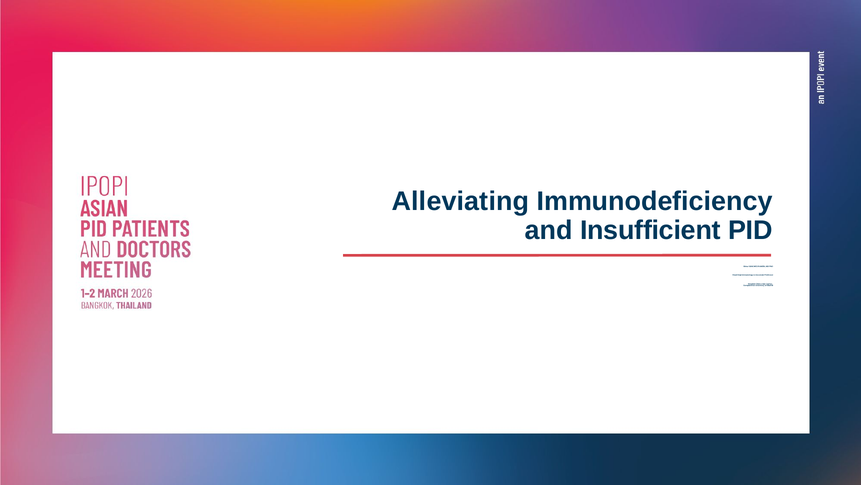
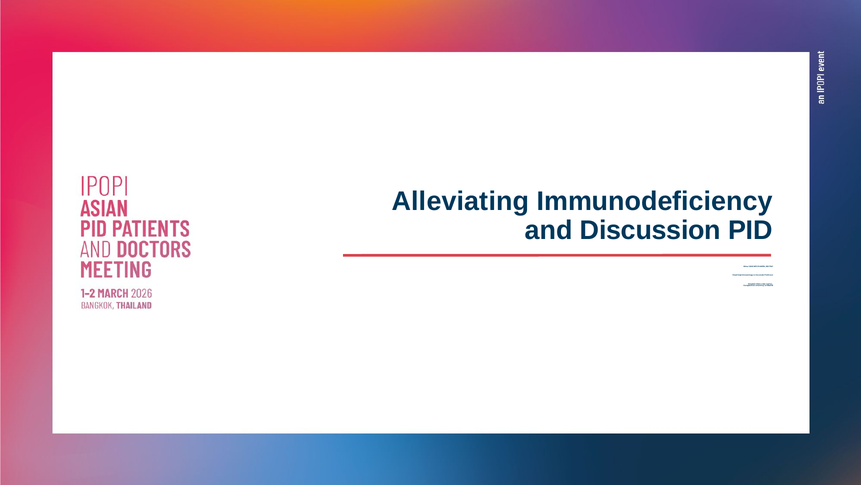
Insufficient: Insufficient -> Discussion
